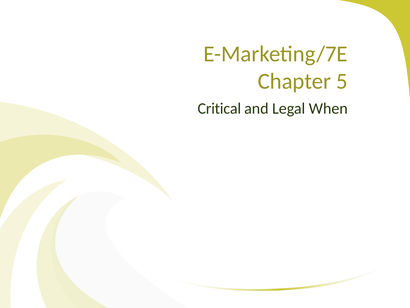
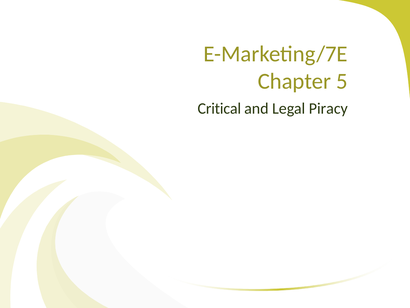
When: When -> Piracy
